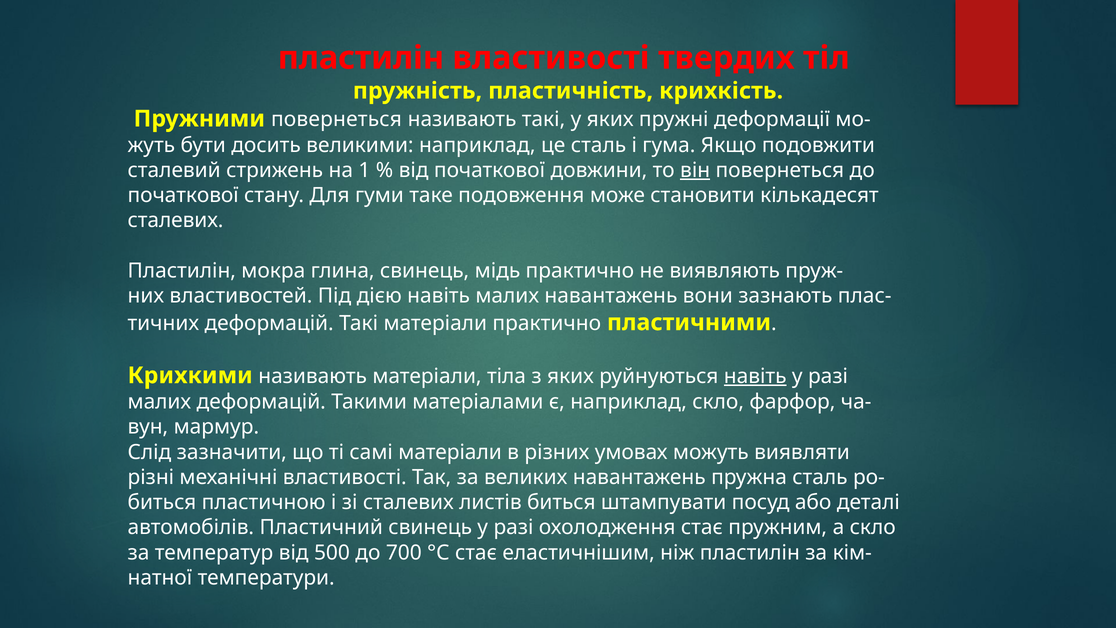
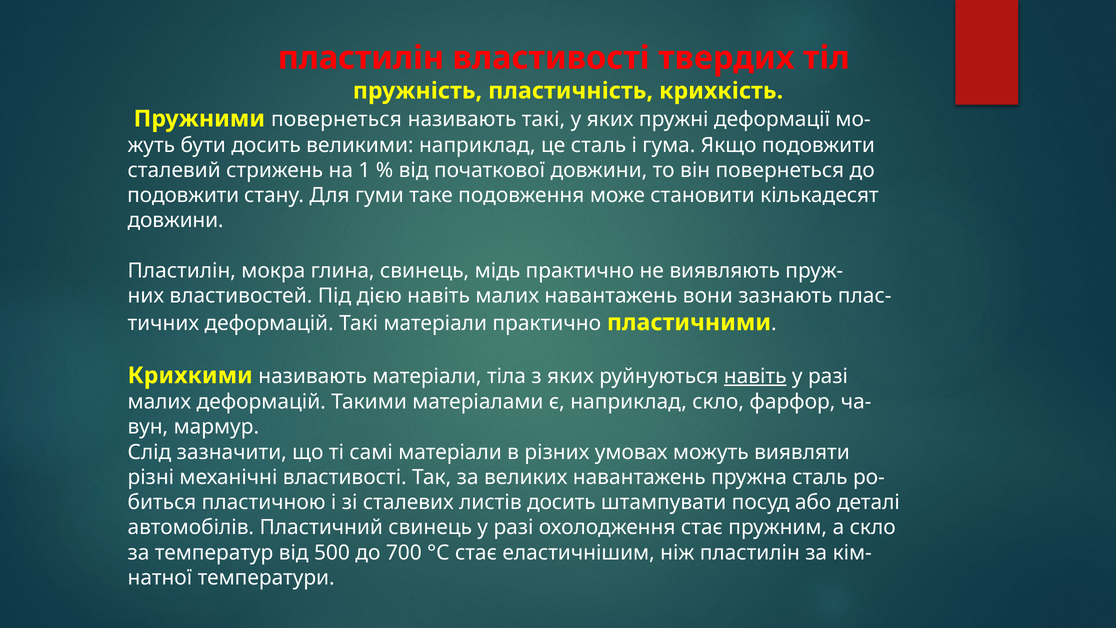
він underline: present -> none
початкової at (183, 195): початкової -> подовжити
сталевих at (176, 220): сталевих -> довжини
листів биться: биться -> досить
